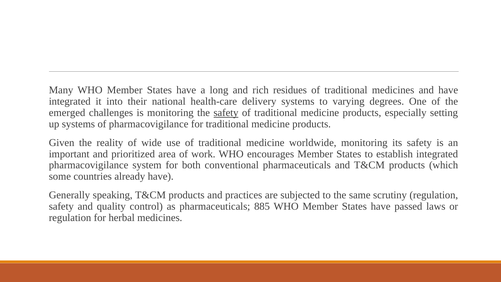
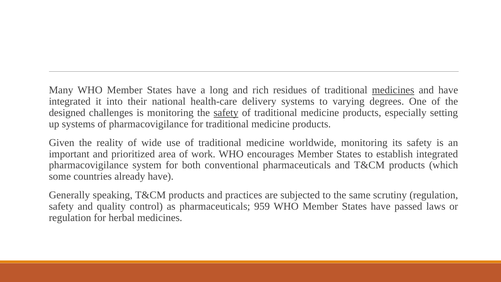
medicines at (393, 90) underline: none -> present
emerged: emerged -> designed
885: 885 -> 959
